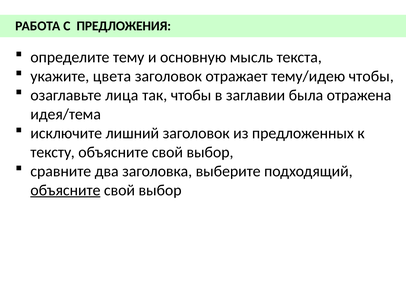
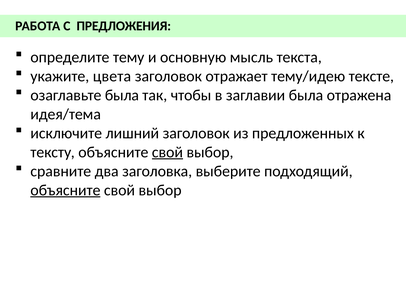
тему/идею чтобы: чтобы -> тексте
озаглавьте лица: лица -> была
свой at (167, 152) underline: none -> present
